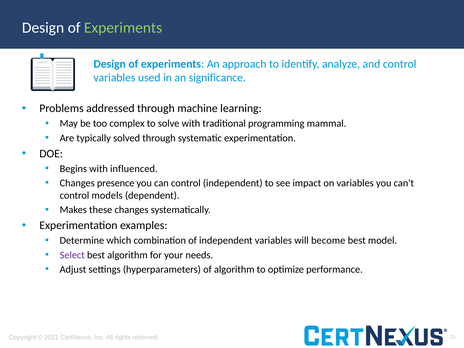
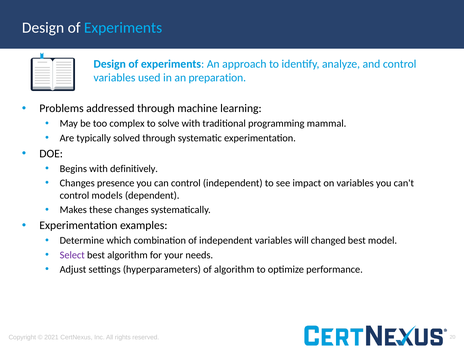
Experiments at (123, 28) colour: light green -> light blue
significance: significance -> preparation
influenced: influenced -> definitively
become: become -> changed
